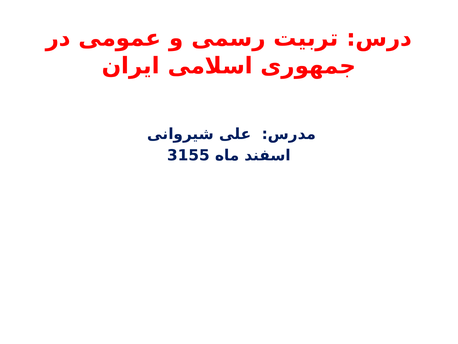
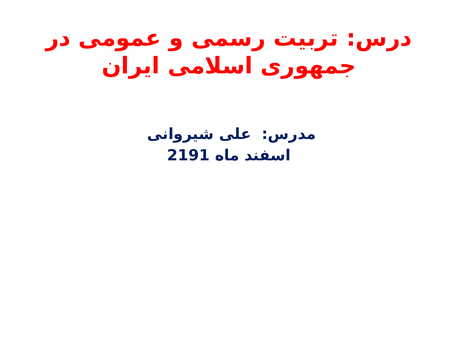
3155: 3155 -> 2191
